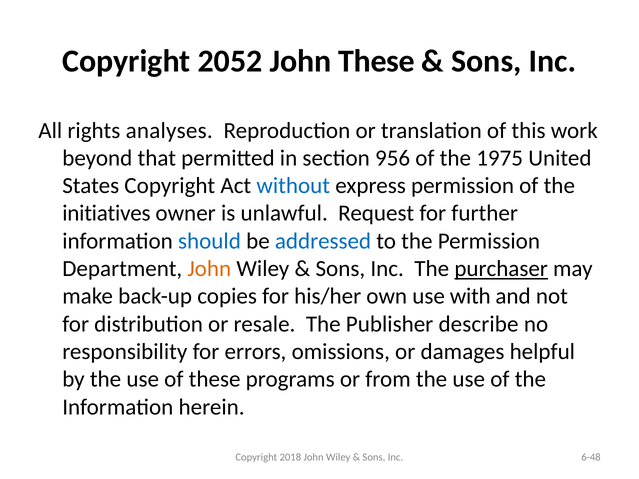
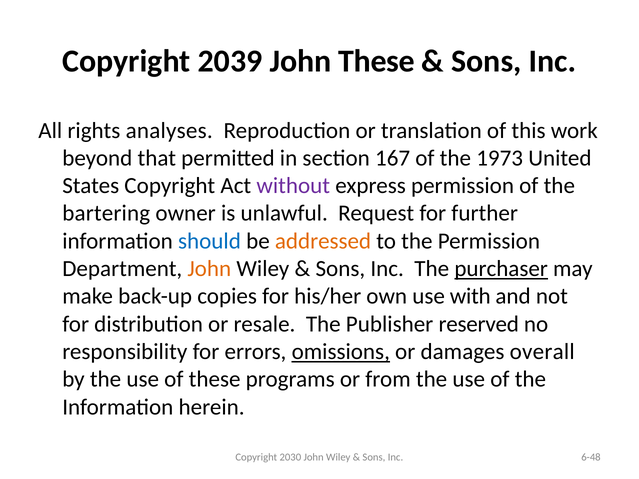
2052: 2052 -> 2039
956: 956 -> 167
1975: 1975 -> 1973
without colour: blue -> purple
initiatives: initiatives -> bartering
addressed colour: blue -> orange
describe: describe -> reserved
omissions underline: none -> present
helpful: helpful -> overall
2018: 2018 -> 2030
